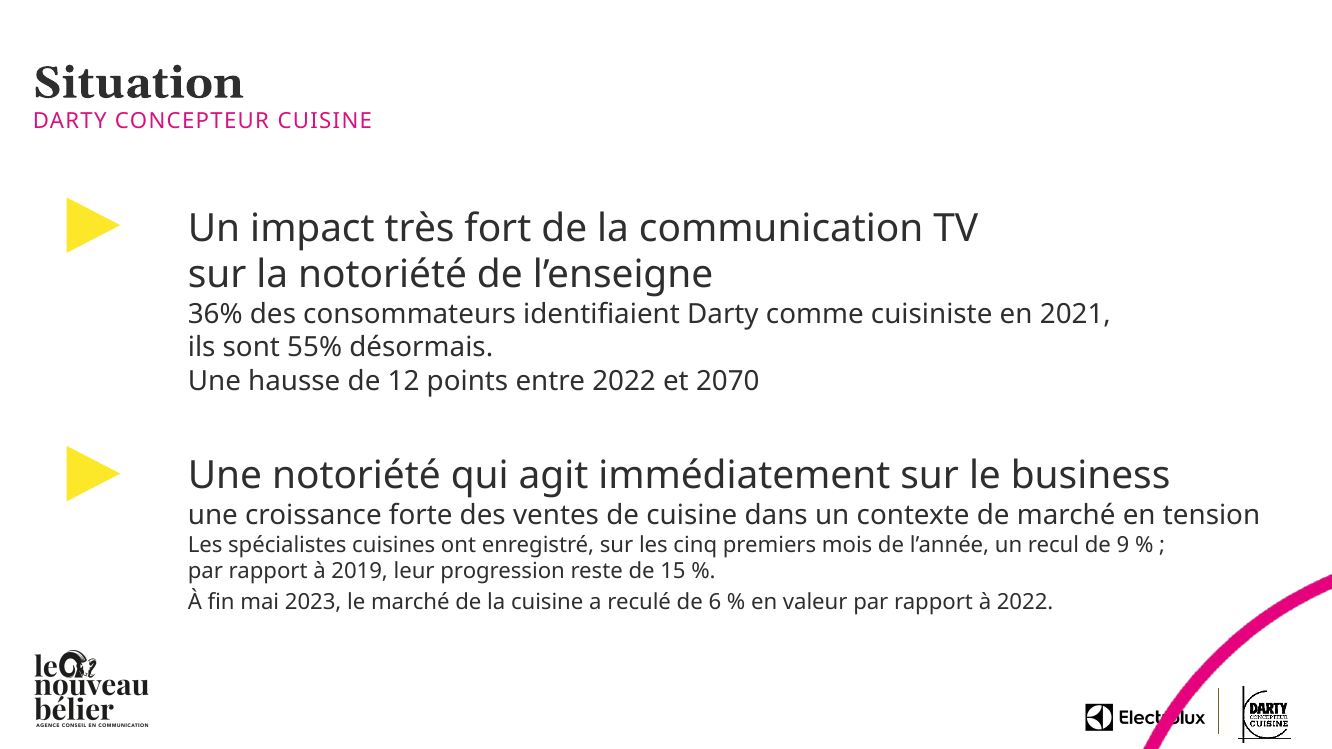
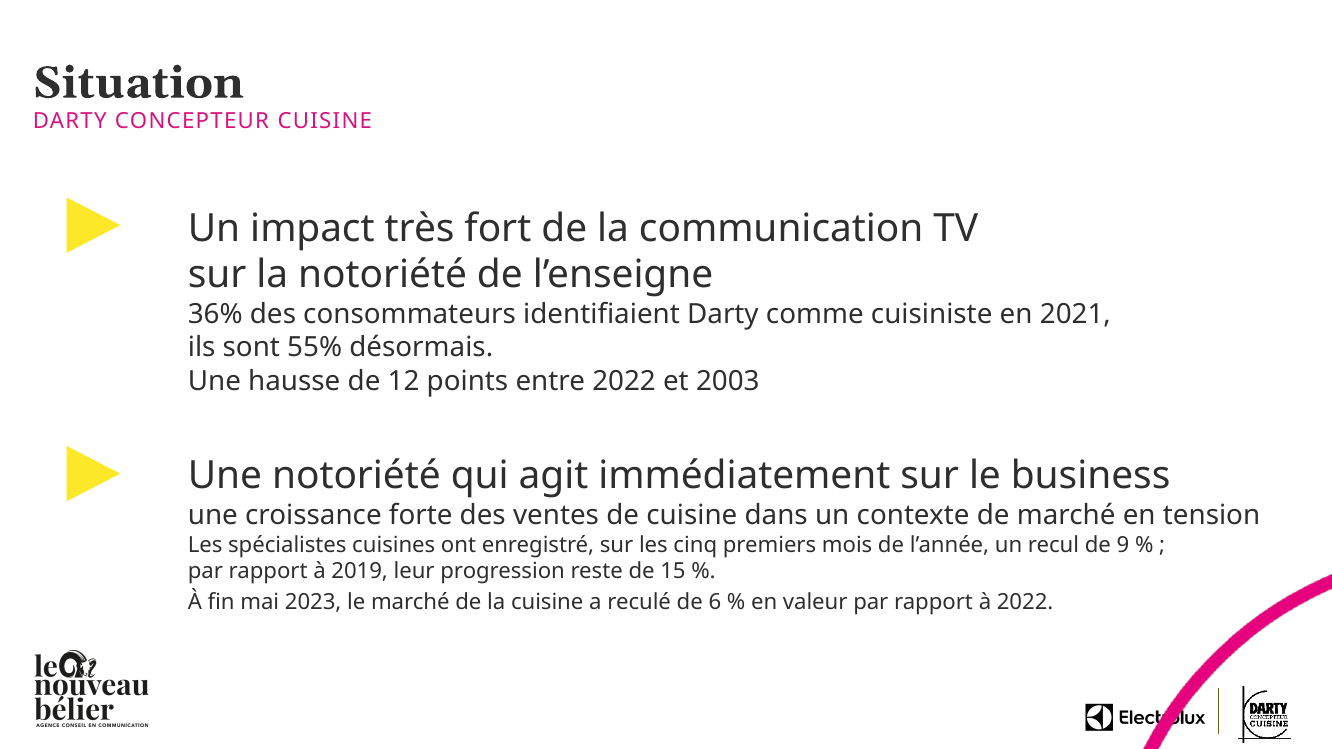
2070: 2070 -> 2003
